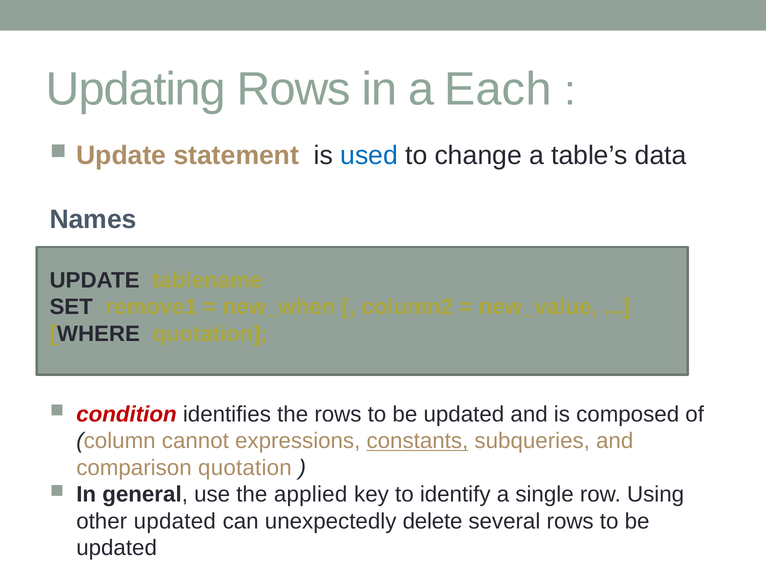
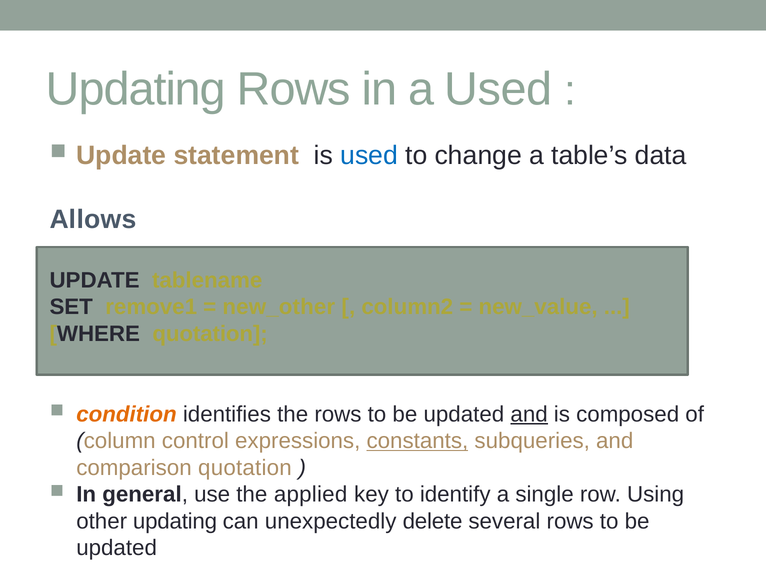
a Each: Each -> Used
Names: Names -> Allows
new_when: new_when -> new_other
condition colour: red -> orange
and at (529, 415) underline: none -> present
cannot: cannot -> control
other updated: updated -> updating
